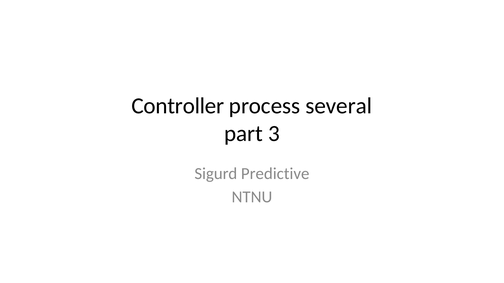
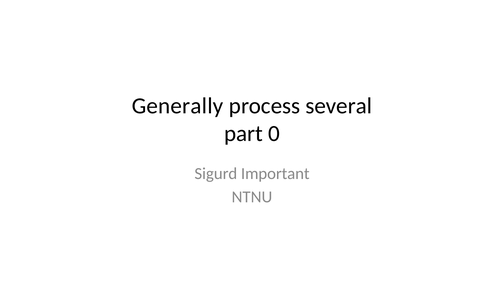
Controller: Controller -> Generally
3: 3 -> 0
Predictive: Predictive -> Important
